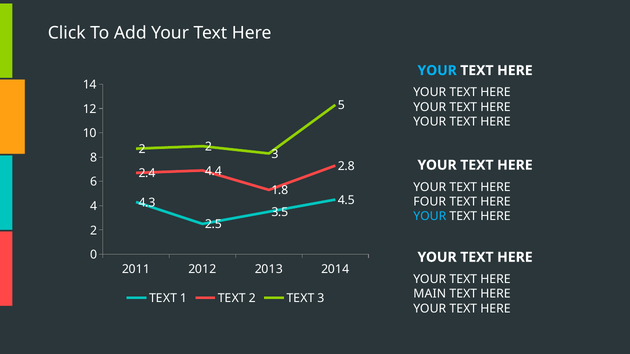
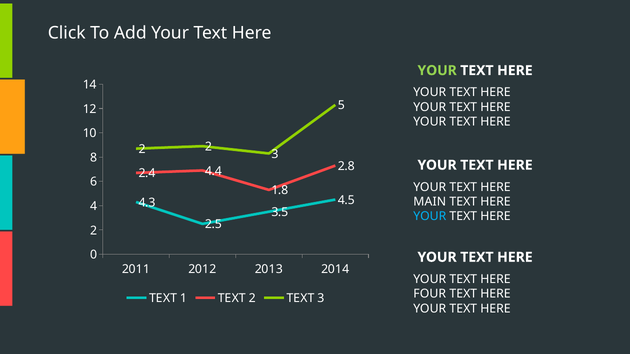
YOUR at (437, 71) colour: light blue -> light green
FOUR: FOUR -> MAIN
MAIN: MAIN -> FOUR
